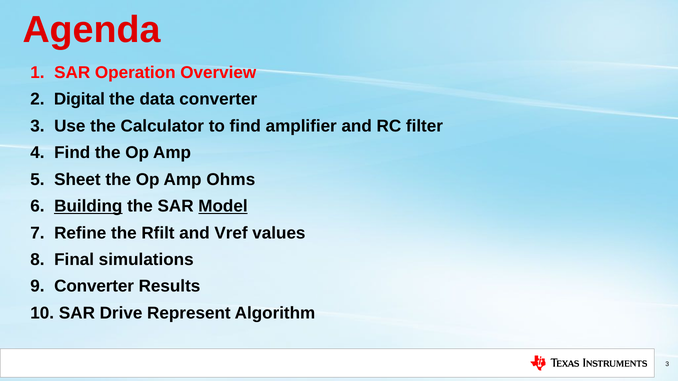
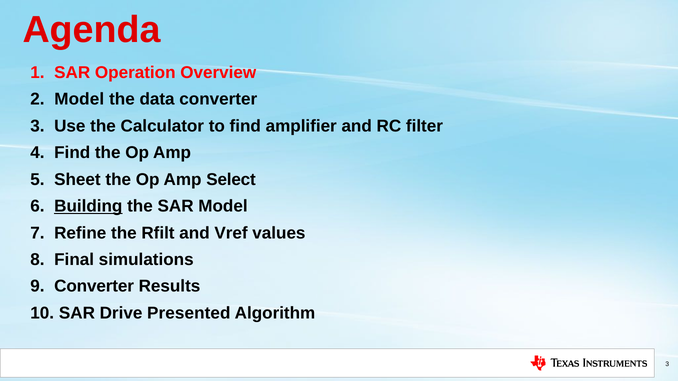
Digital at (79, 99): Digital -> Model
Ohms: Ohms -> Select
Model at (223, 206) underline: present -> none
Represent: Represent -> Presented
